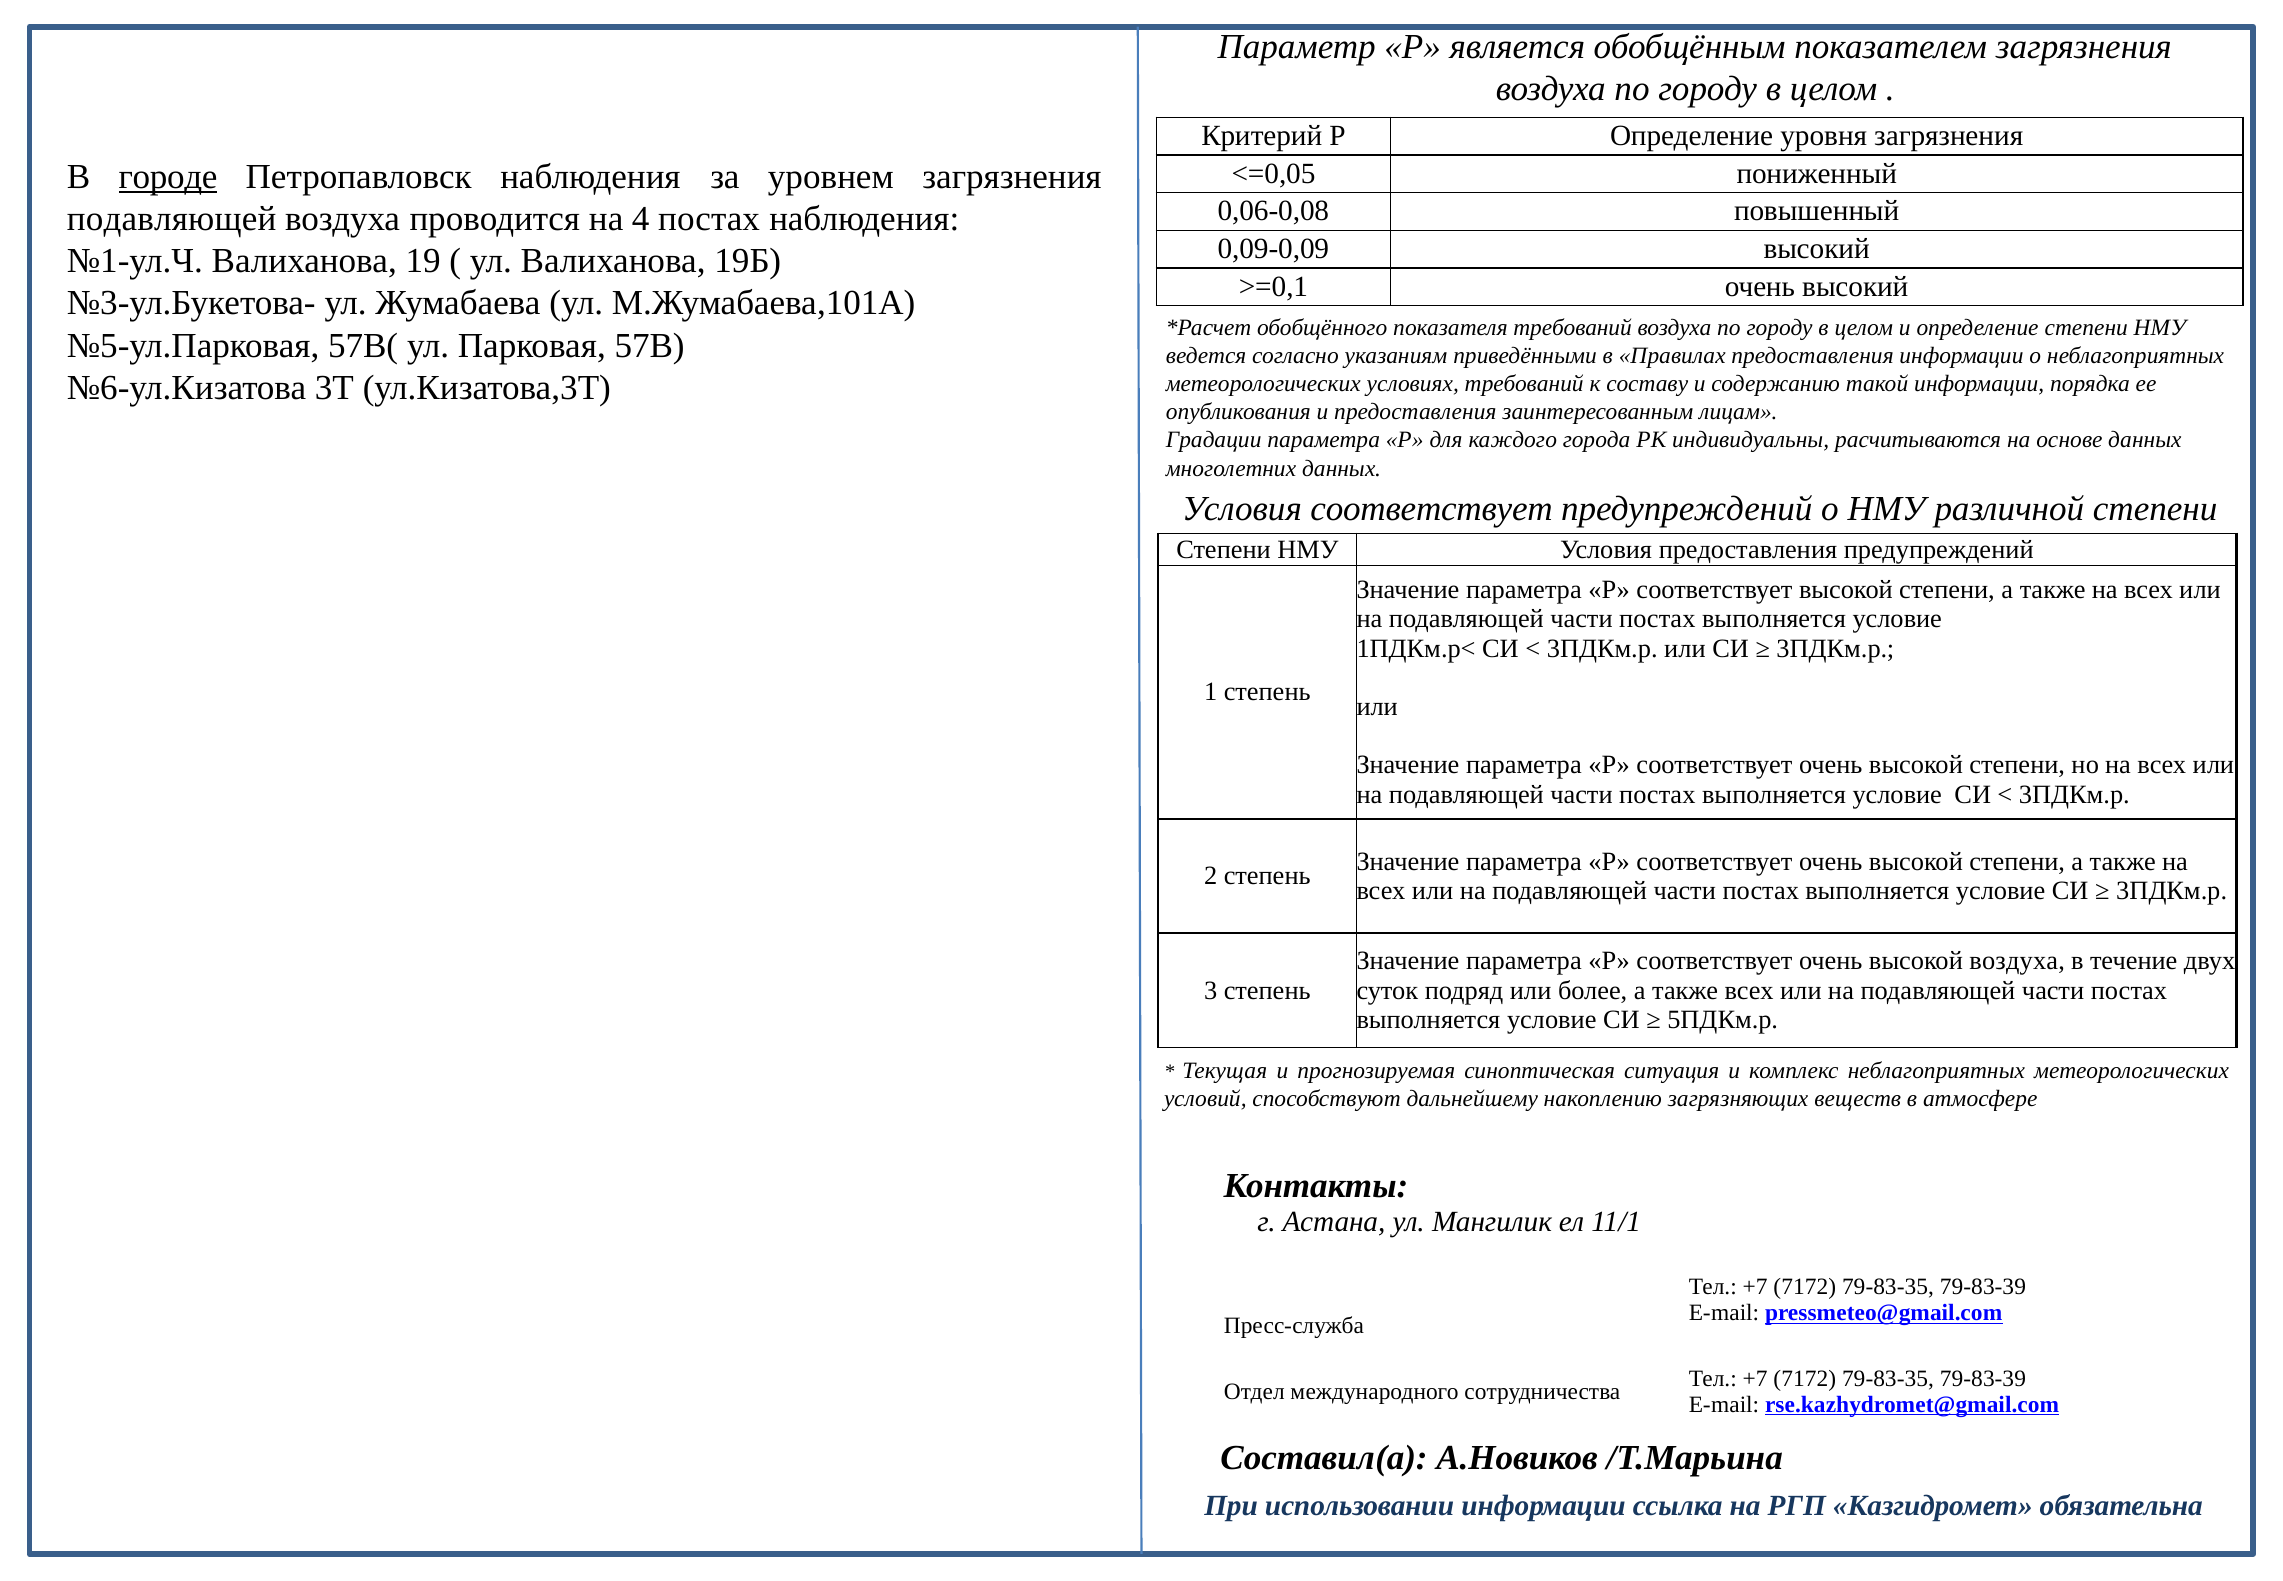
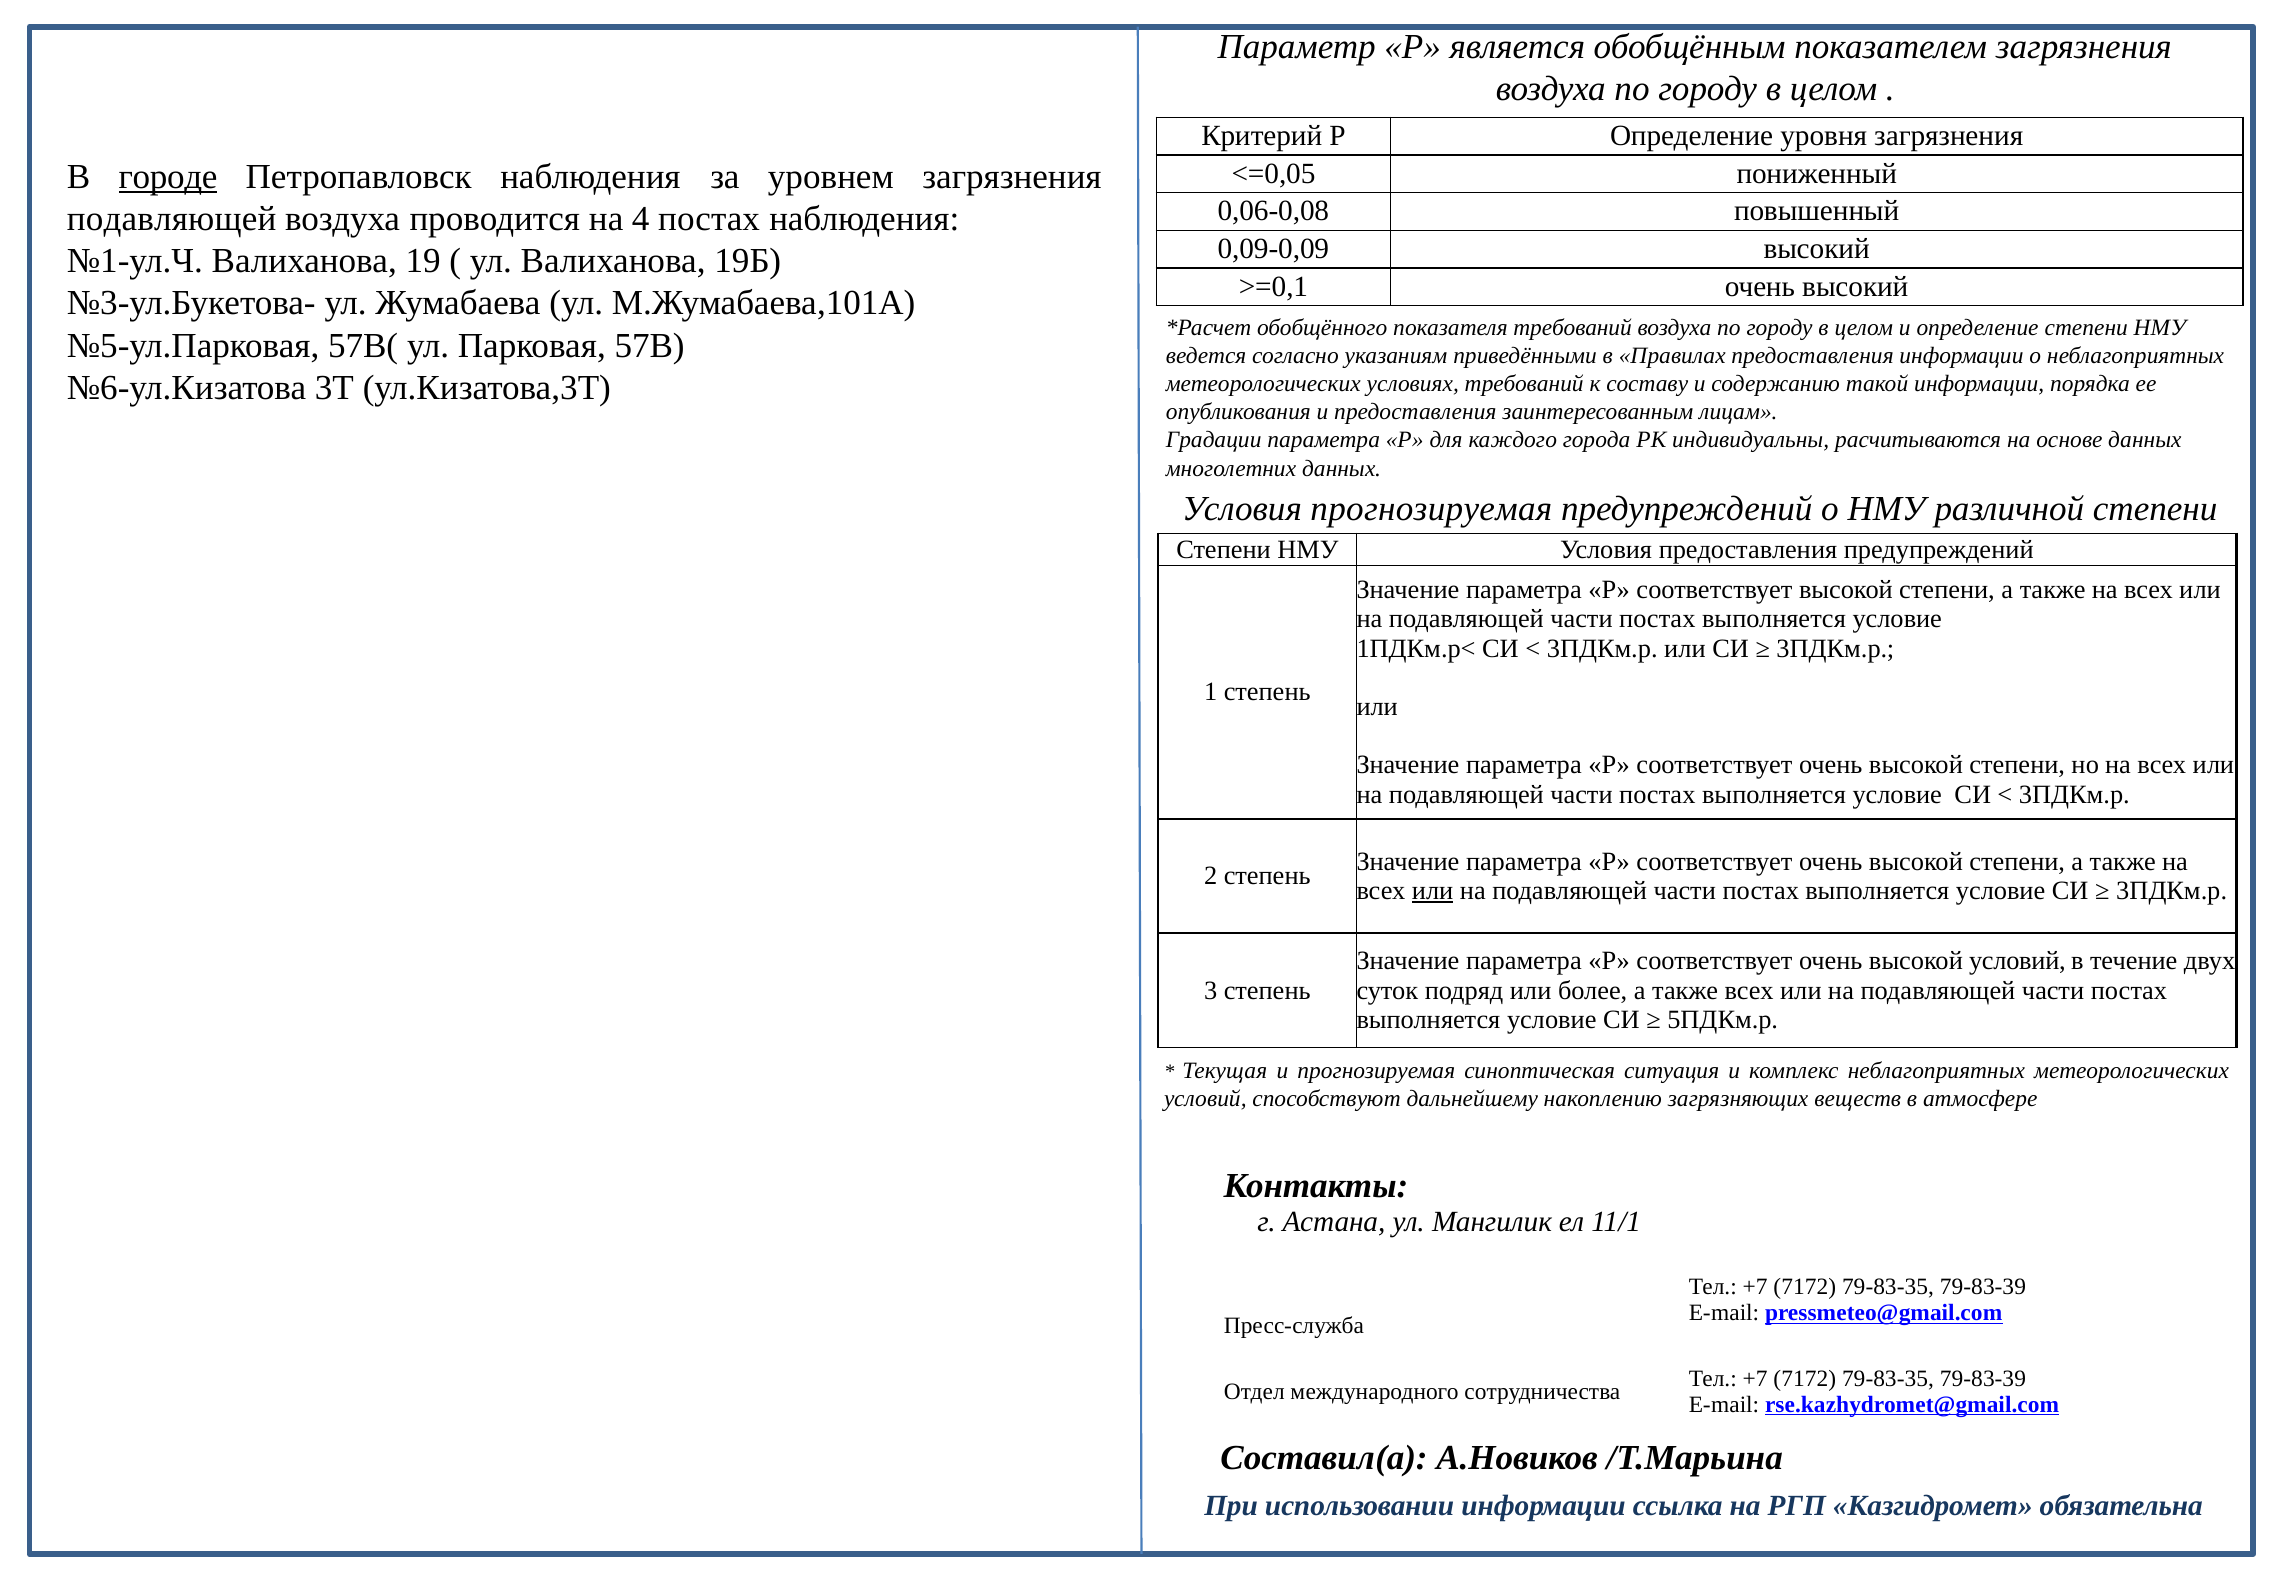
Условия соответствует: соответствует -> прогнозируемая
или at (1433, 891) underline: none -> present
высокой воздуха: воздуха -> условий
